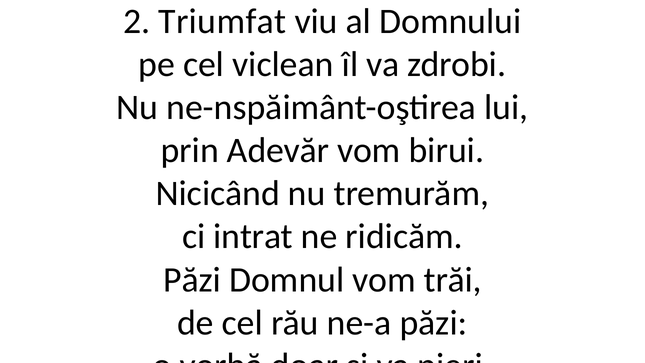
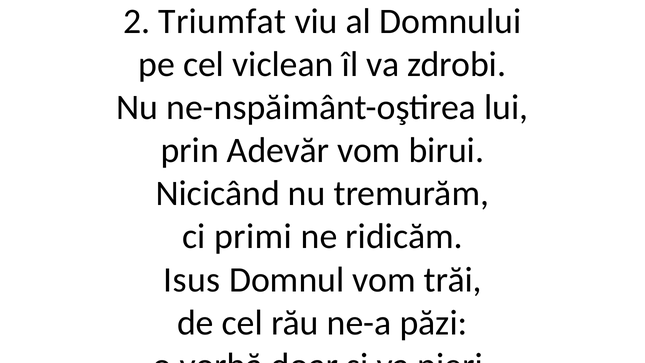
intrat: intrat -> primi
Păzi at (192, 280): Păzi -> Isus
